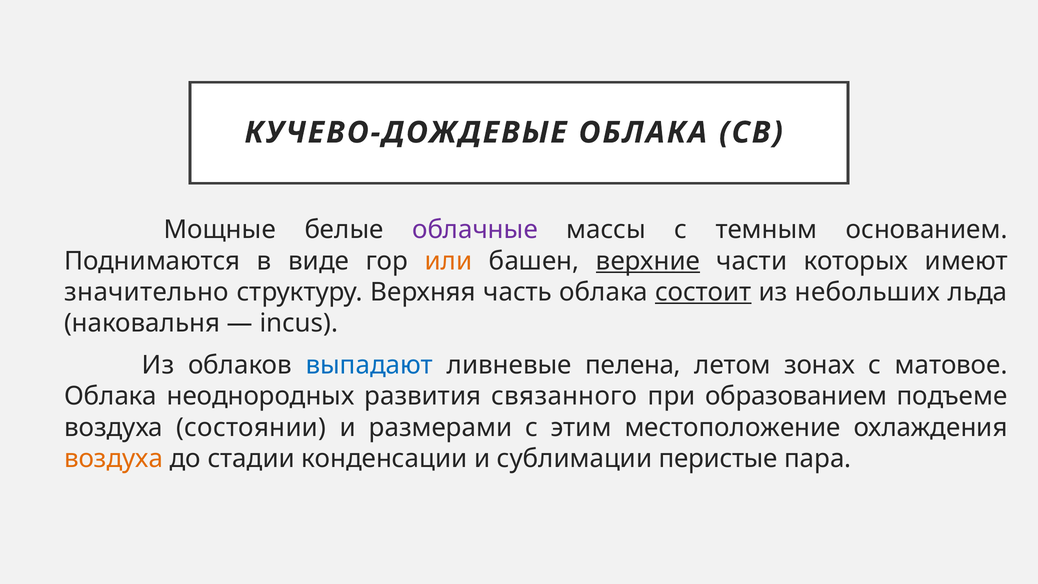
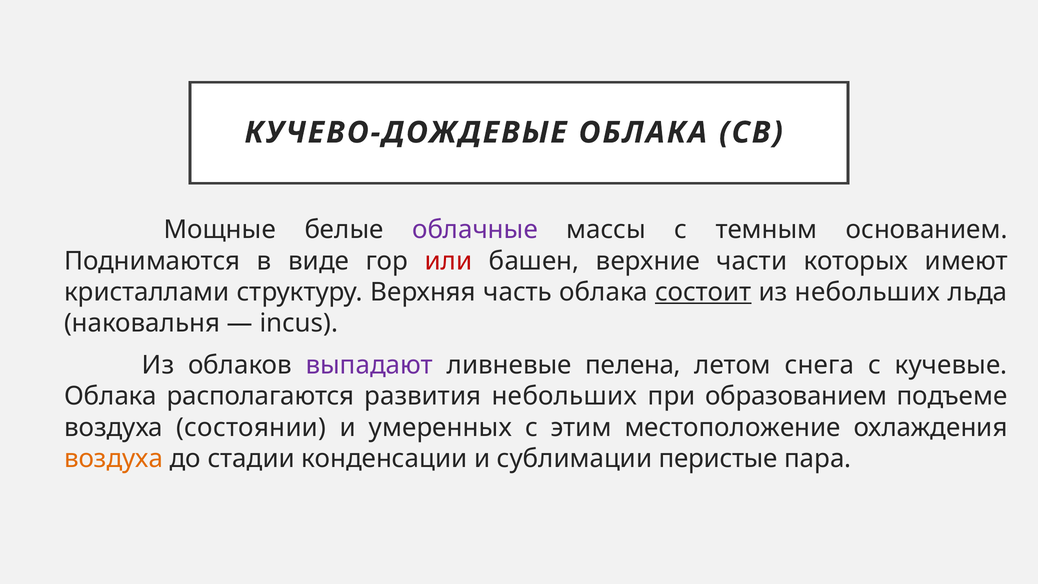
или colour: orange -> red
верхние underline: present -> none
значительно: значительно -> кристаллами
выпадают colour: blue -> purple
зонах: зонах -> снега
матовое: матовое -> кучевые
неоднородных: неоднородных -> располагаются
развития связанного: связанного -> небольших
размерами: размерами -> умеренных
